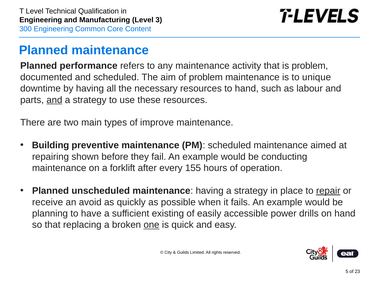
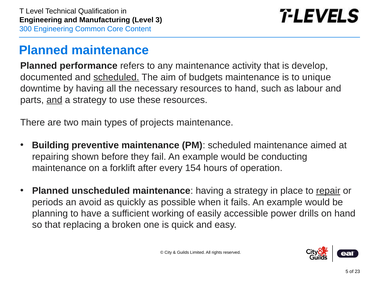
is problem: problem -> develop
scheduled at (116, 77) underline: none -> present
of problem: problem -> budgets
improve: improve -> projects
155: 155 -> 154
receive: receive -> periods
existing: existing -> working
one underline: present -> none
